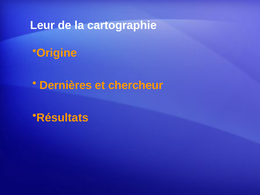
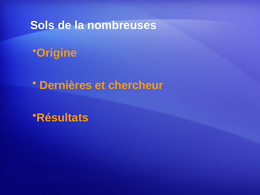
Leur: Leur -> Sols
cartographie: cartographie -> nombreuses
